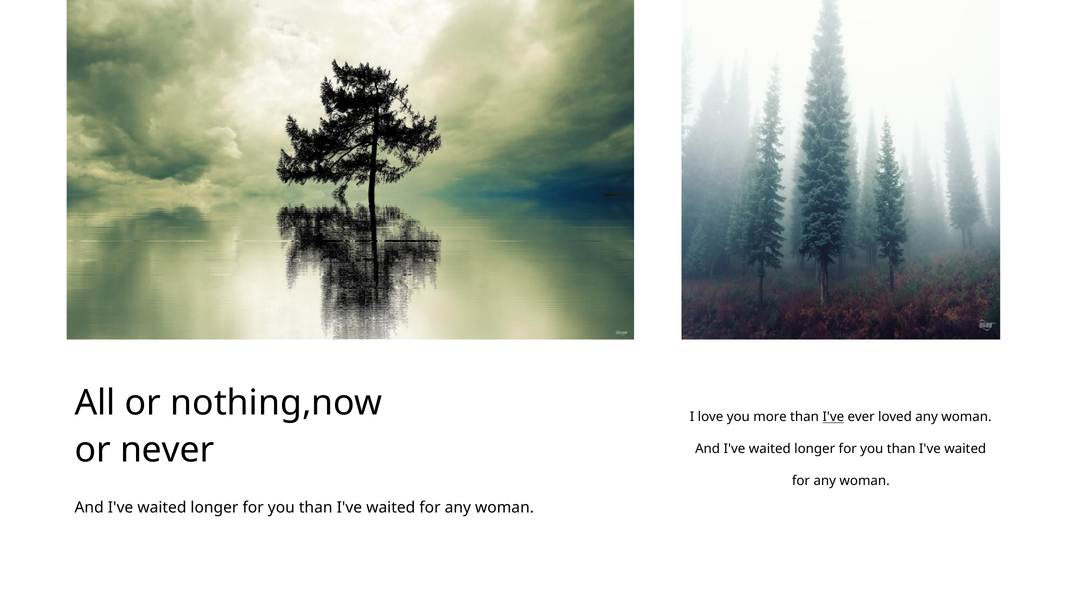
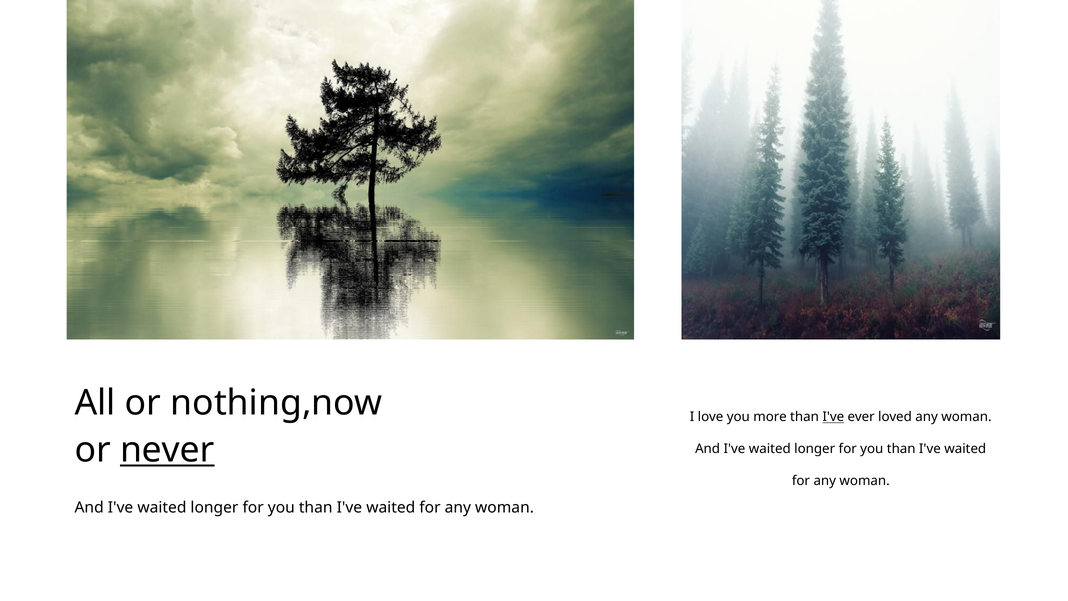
never underline: none -> present
